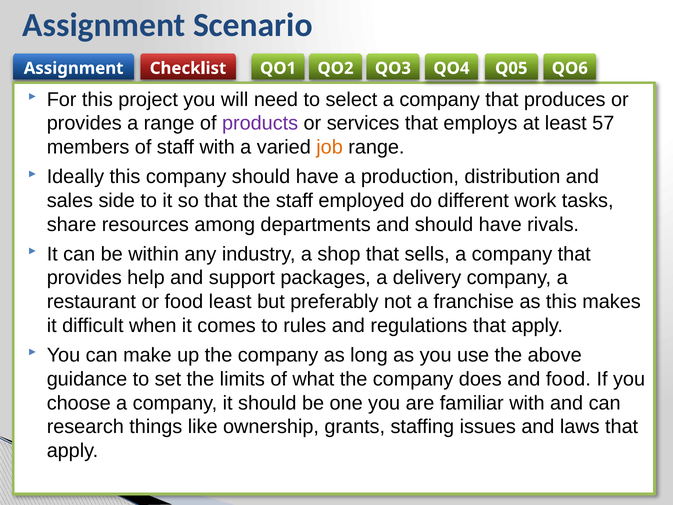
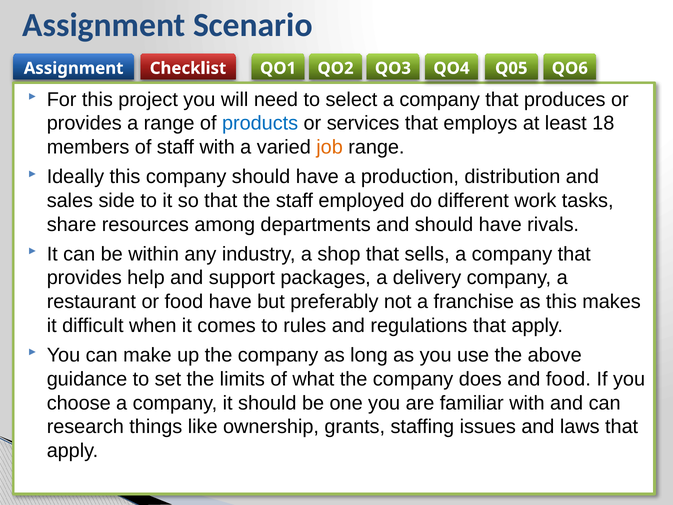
products colour: purple -> blue
57: 57 -> 18
food least: least -> have
